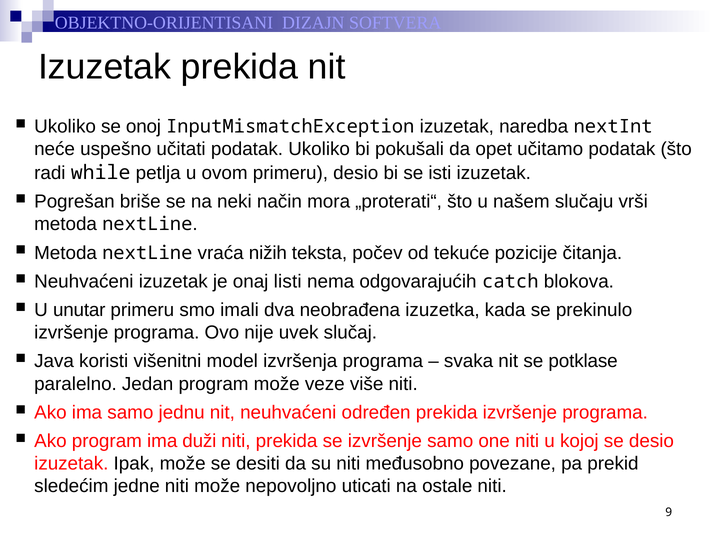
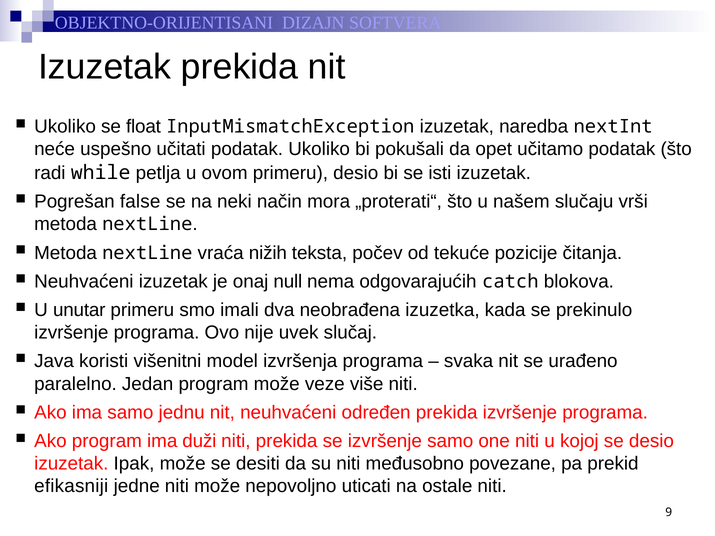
onoj: onoj -> float
briše: briše -> false
listi: listi -> null
potklase: potklase -> urađeno
sledećim: sledećim -> efikasniji
